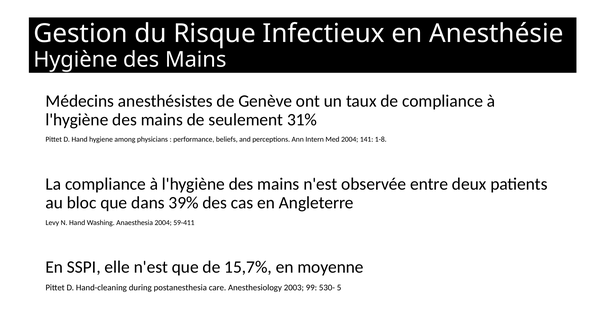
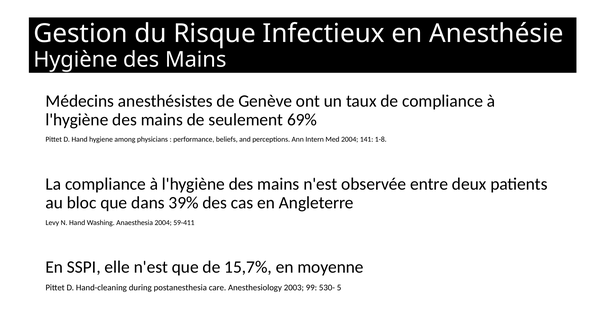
31%: 31% -> 69%
